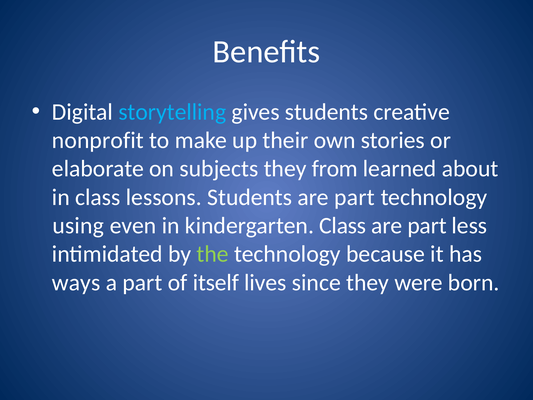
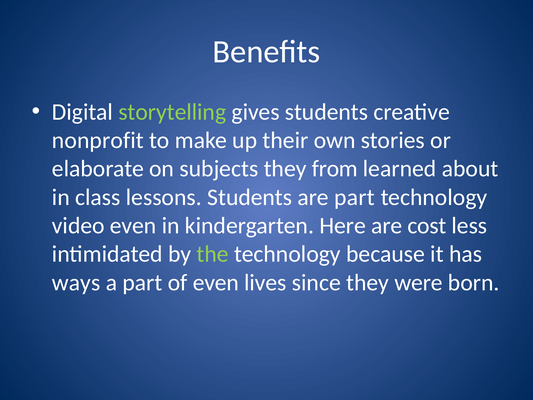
storytelling colour: light blue -> light green
using: using -> video
kindergarten Class: Class -> Here
part at (427, 226): part -> cost
of itself: itself -> even
